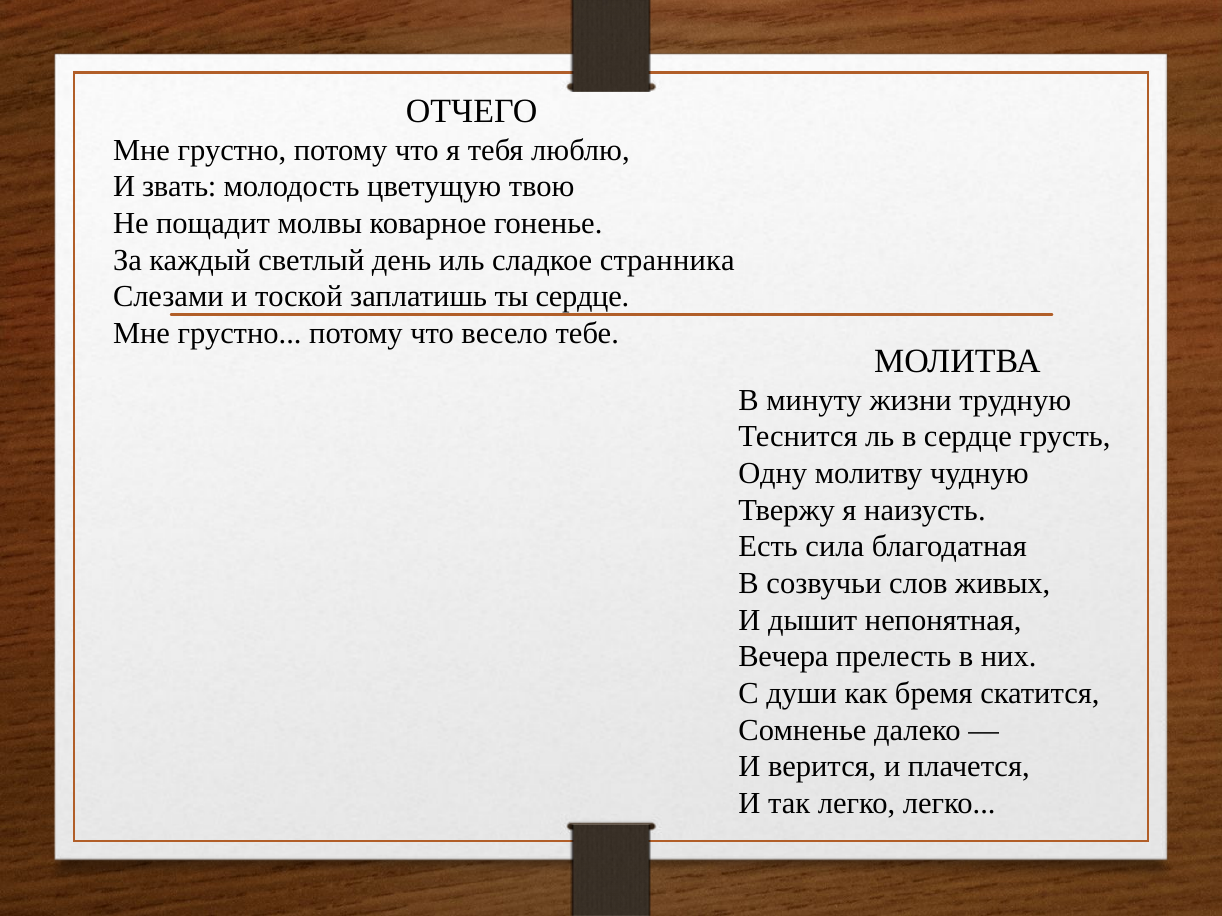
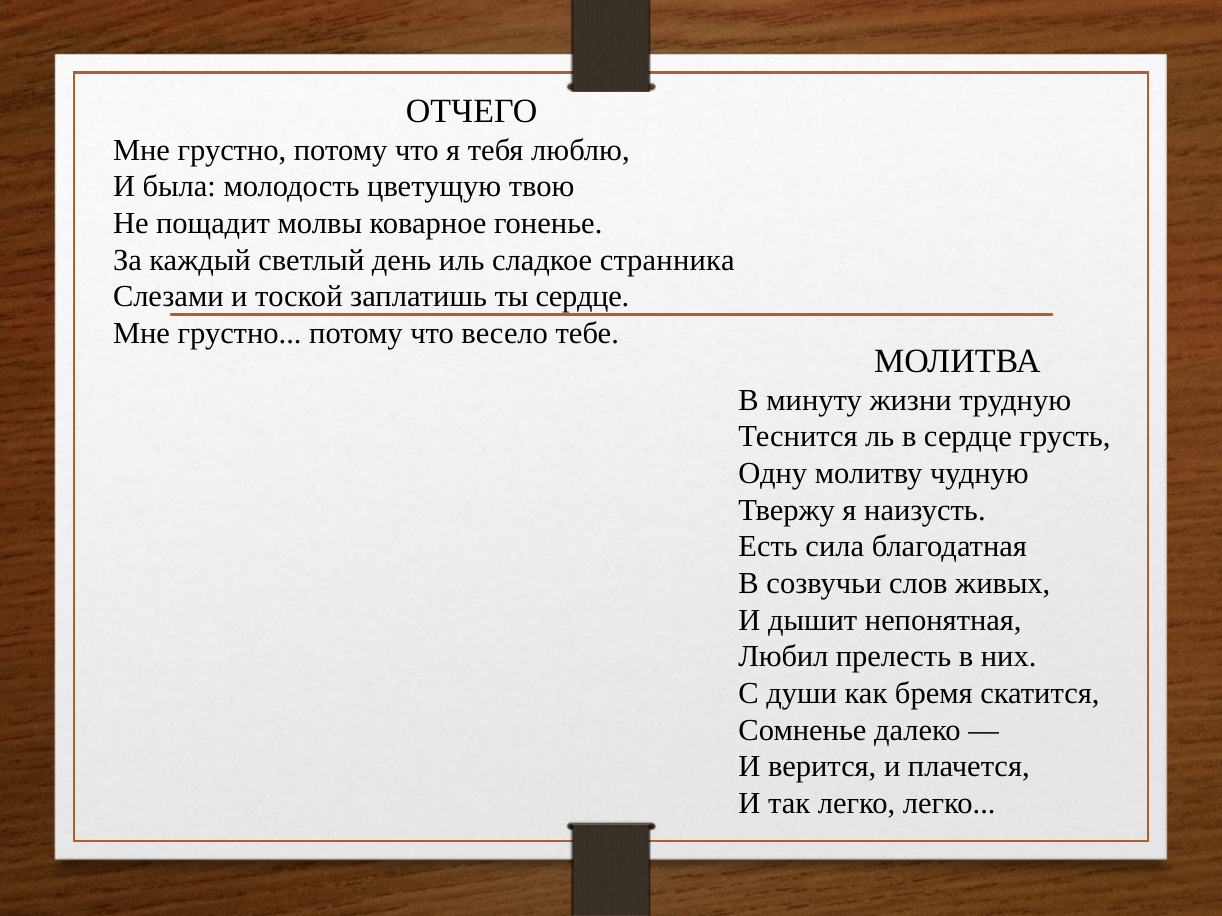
звать: звать -> была
Вечера: Вечера -> Любил
